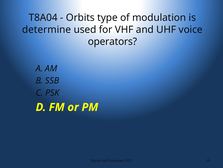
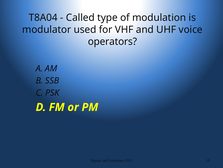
Orbits: Orbits -> Called
determine: determine -> modulator
